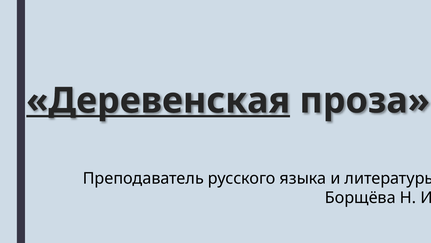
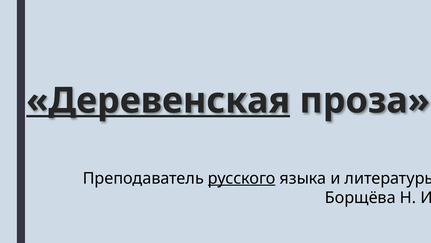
русского underline: none -> present
